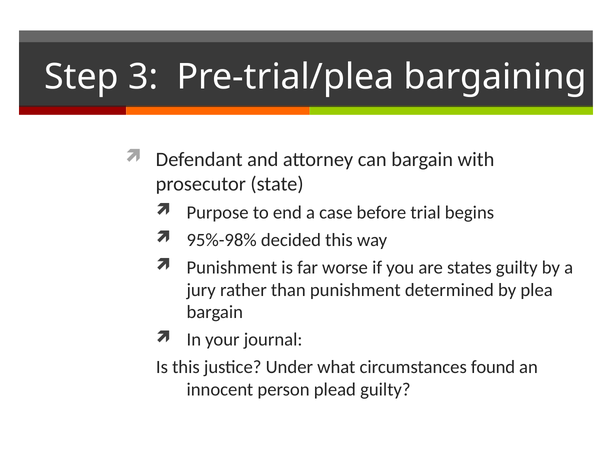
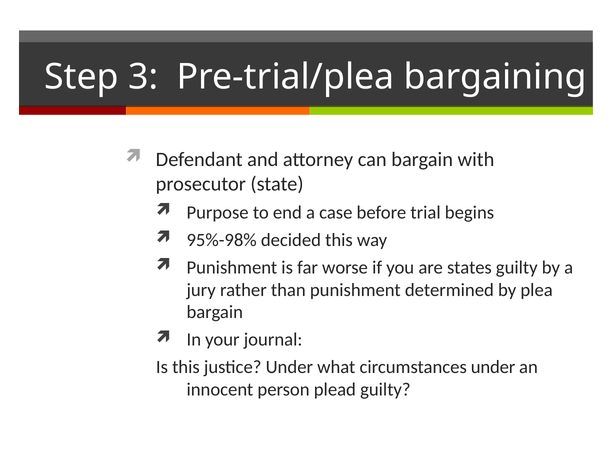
circumstances found: found -> under
